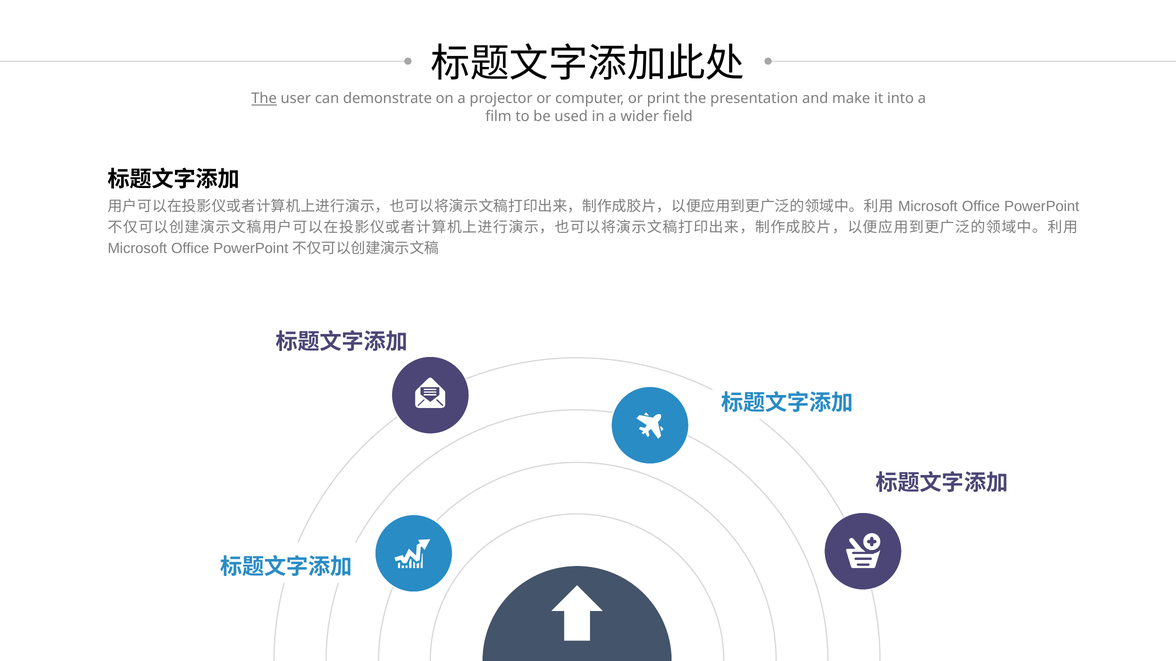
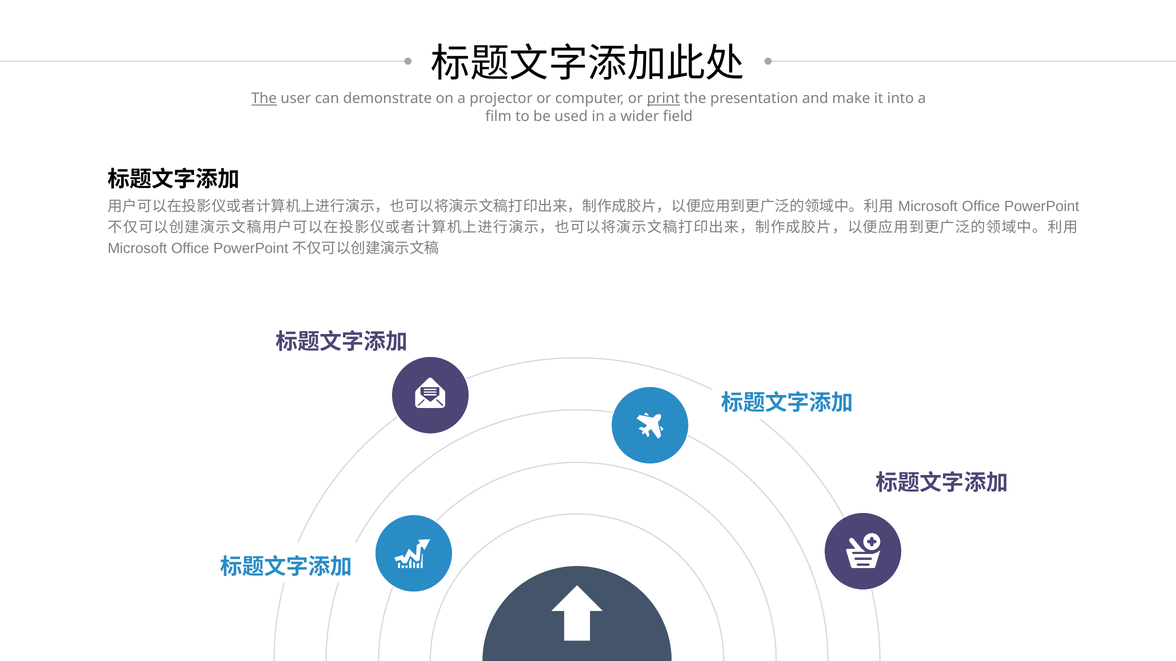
print underline: none -> present
